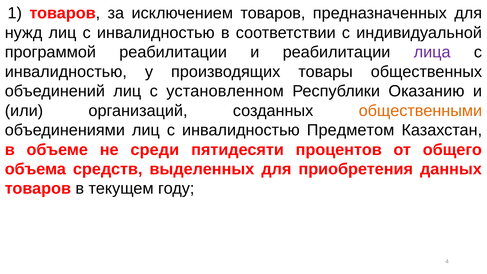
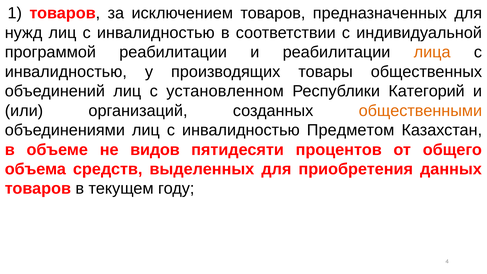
лица colour: purple -> orange
Оказанию: Оказанию -> Категорий
среди: среди -> видов
